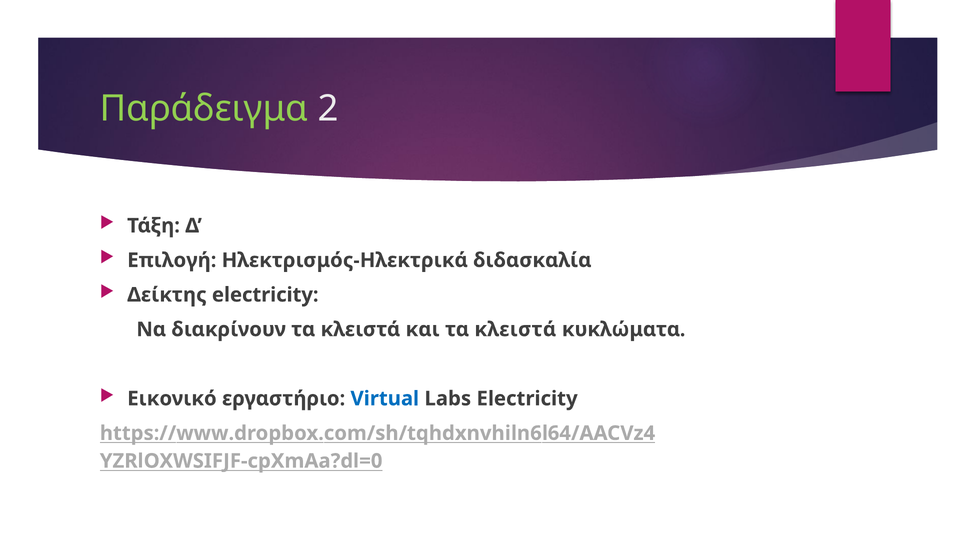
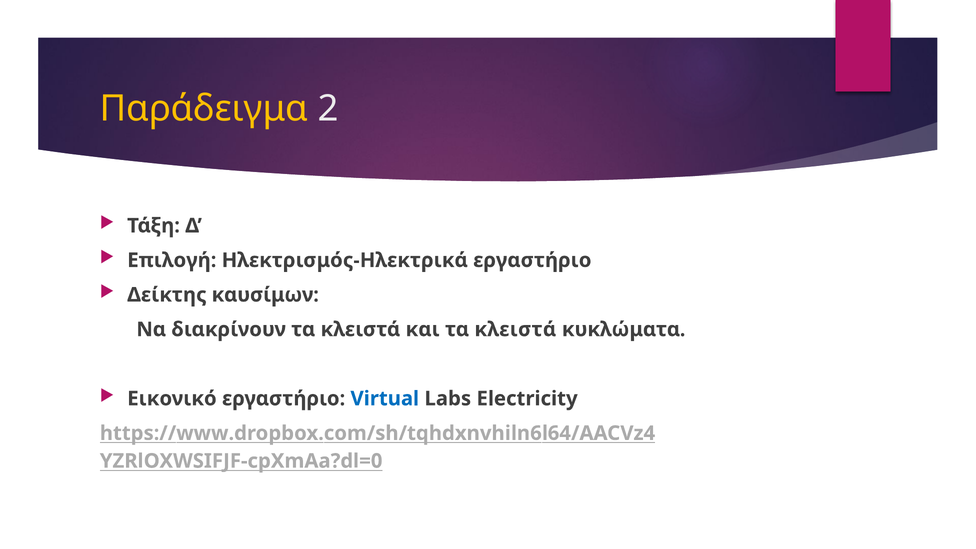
Παράδειγμα colour: light green -> yellow
Ηλεκτρισμός-Ηλεκτρικά διδασκαλία: διδασκαλία -> εργαστήριο
Δείκτης electricity: electricity -> καυσίμων
